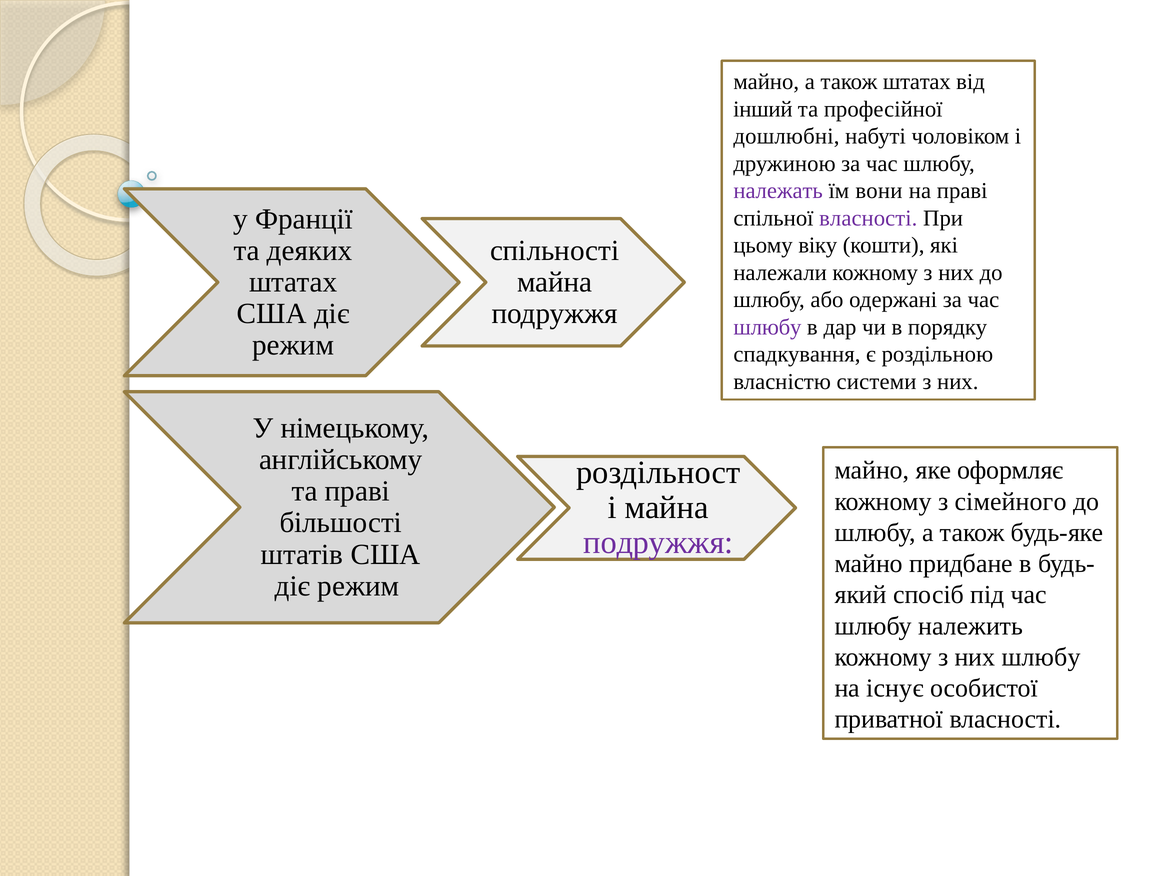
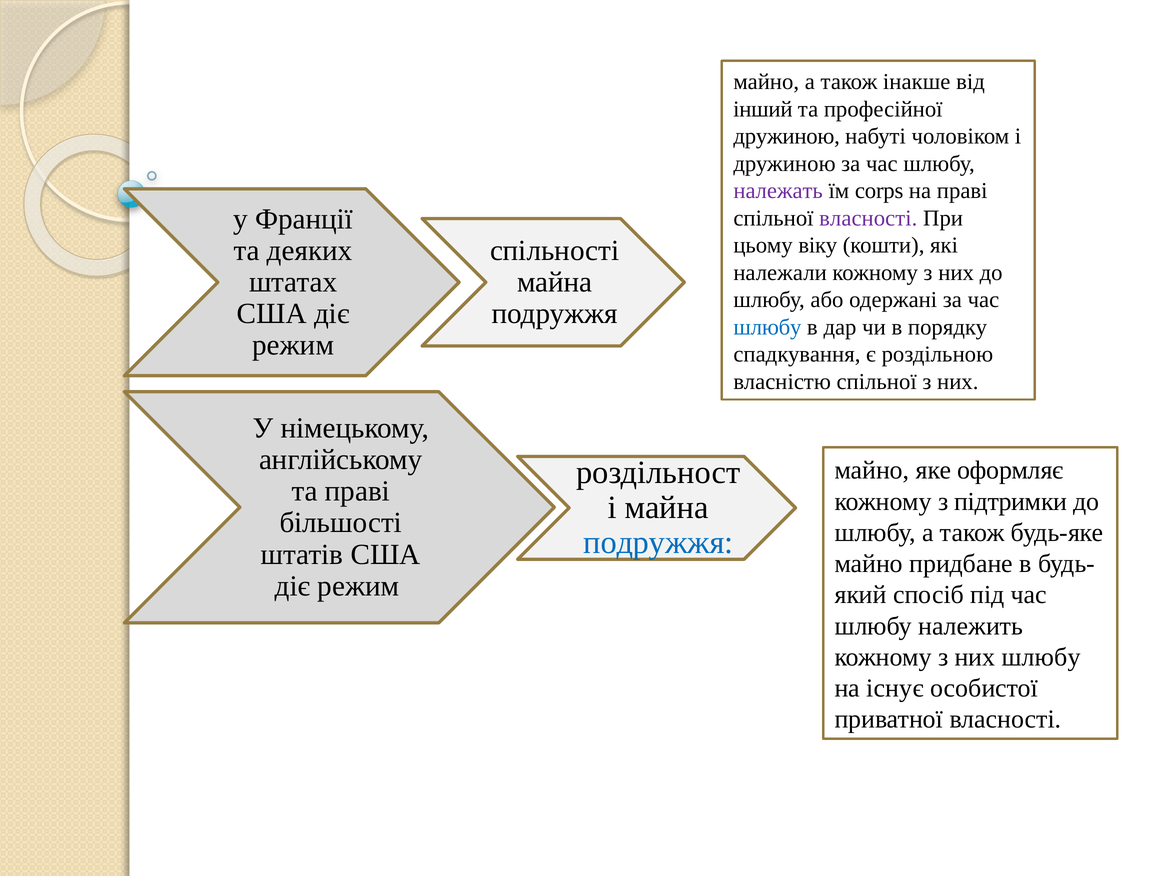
також штатах: штатах -> інакше
дошлюбні at (786, 136): дошлюбні -> дружиною
вони: вони -> corps
шлюбу at (767, 327) colour: purple -> blue
власністю системи: системи -> спільної
сімейного: сімейного -> підтримки
подружжя at (658, 543) colour: purple -> blue
